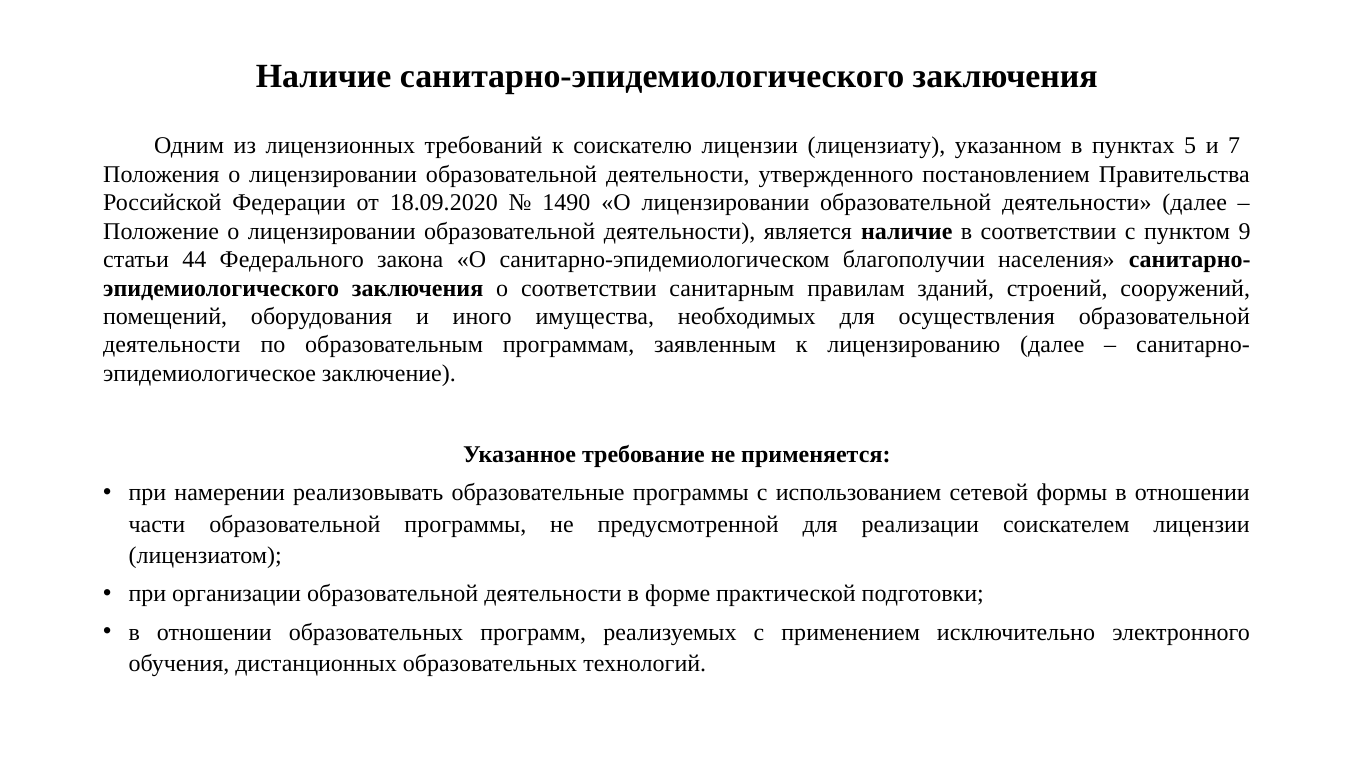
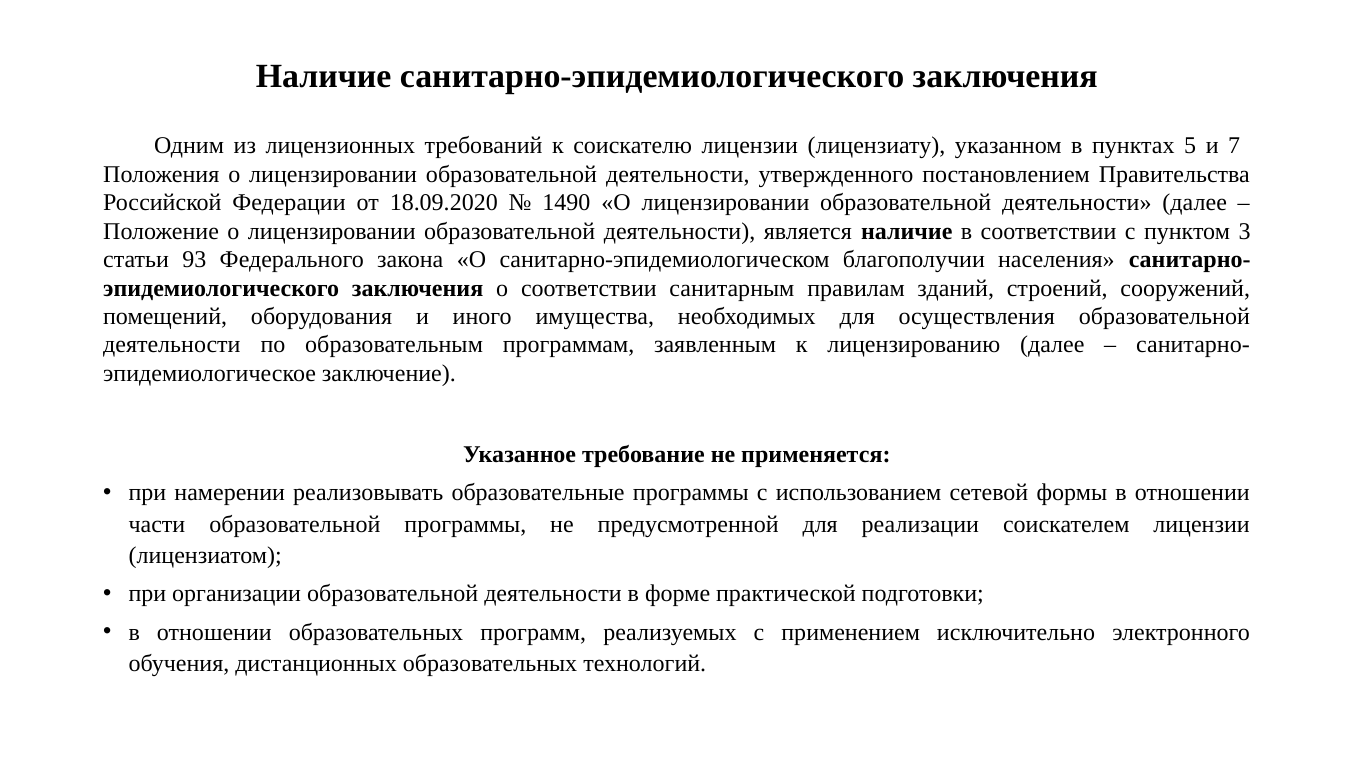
9: 9 -> 3
44: 44 -> 93
